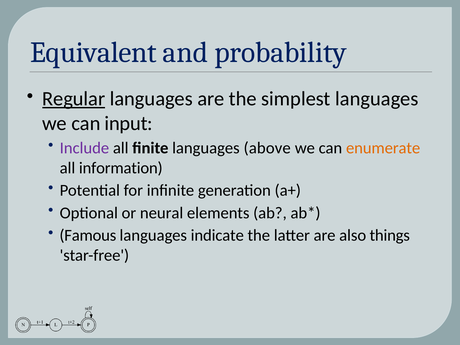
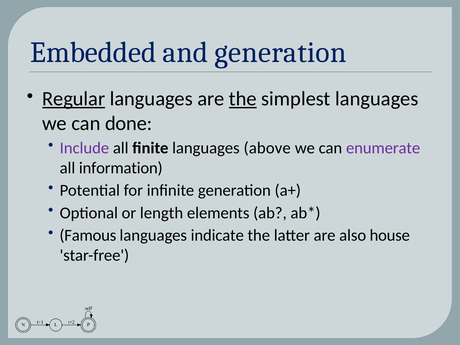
Equivalent: Equivalent -> Embedded
and probability: probability -> generation
the at (243, 99) underline: none -> present
input: input -> done
enumerate colour: orange -> purple
neural: neural -> length
things: things -> house
